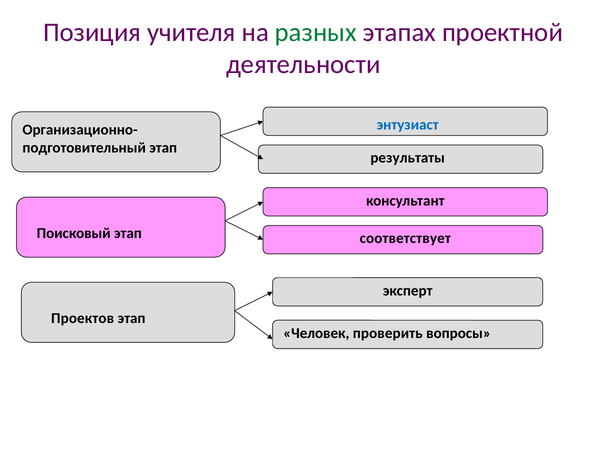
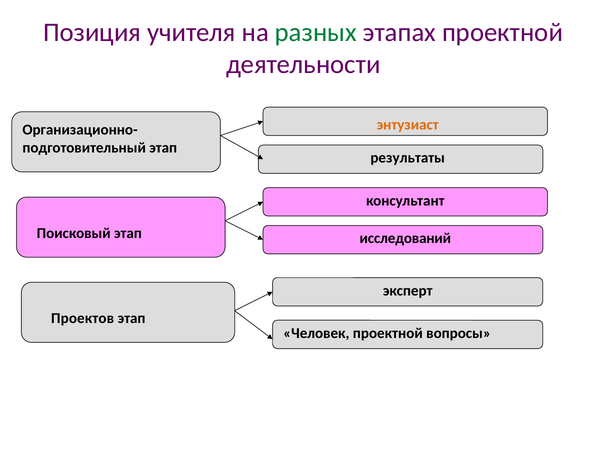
энтузиаст colour: blue -> orange
соответствует: соответствует -> исследований
Человек проверить: проверить -> проектной
